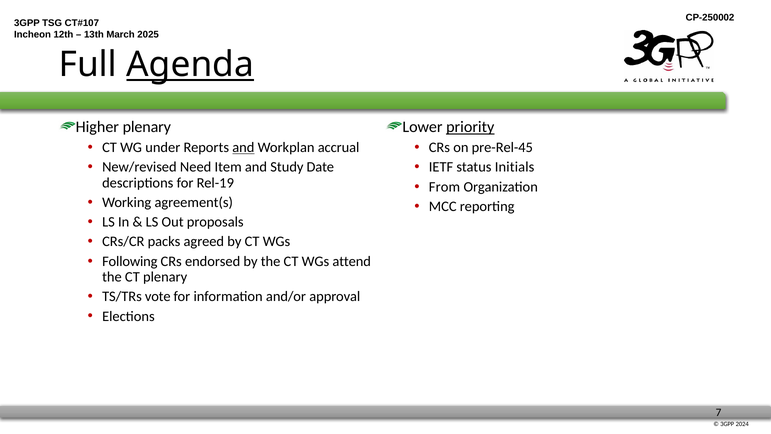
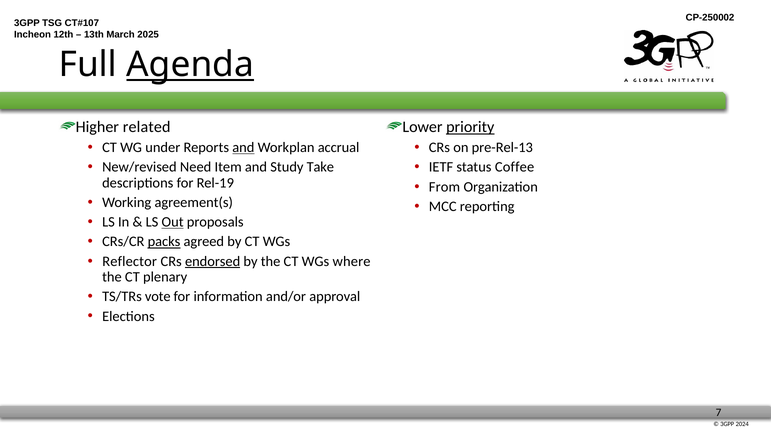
Higher plenary: plenary -> related
pre-Rel-45: pre-Rel-45 -> pre-Rel-13
Date: Date -> Take
Initials: Initials -> Coffee
Out underline: none -> present
packs underline: none -> present
Following: Following -> Reflector
endorsed underline: none -> present
attend: attend -> where
